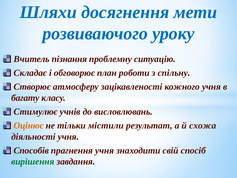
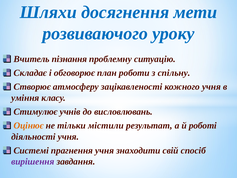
багату: багату -> уміння
схожа: схожа -> роботі
Способів: Способів -> Системі
вирішення colour: green -> purple
